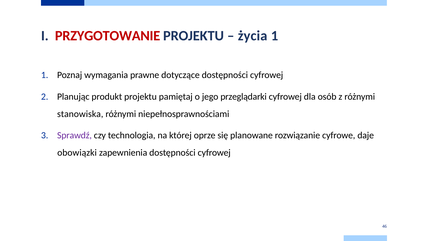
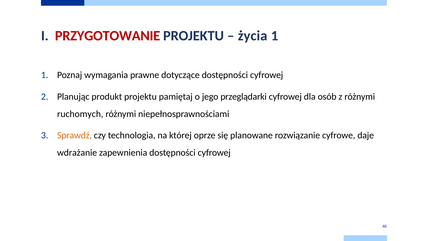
stanowiska: stanowiska -> ruchomych
Sprawdź colour: purple -> orange
obowiązki: obowiązki -> wdrażanie
